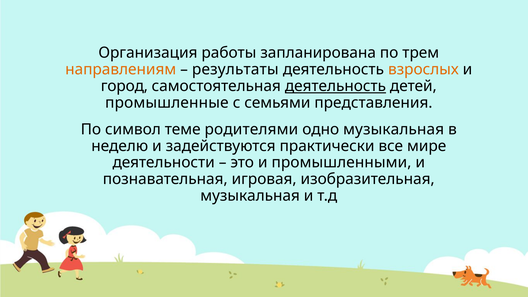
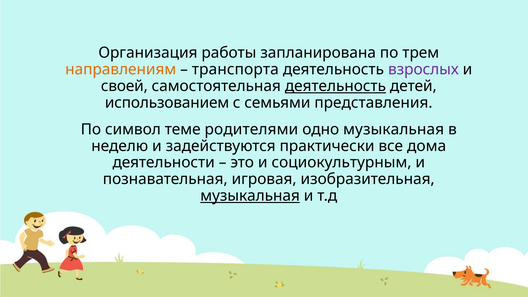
результаты: результаты -> транспорта
взрослых colour: orange -> purple
город: город -> своей
промышленные: промышленные -> использованием
мире: мире -> дома
промышленными: промышленными -> социокультурным
музыкальная at (250, 196) underline: none -> present
